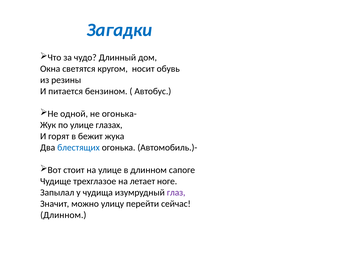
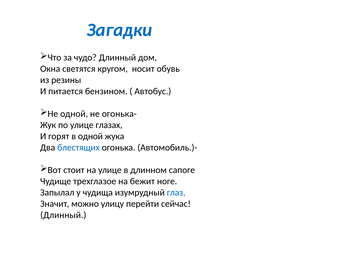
в бежит: бежит -> одной
летает: летает -> бежит
глаз colour: purple -> blue
Длинном at (63, 215): Длинном -> Длинный
